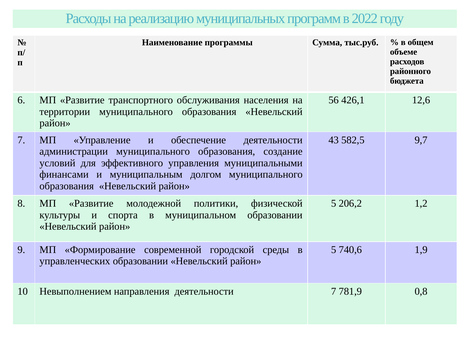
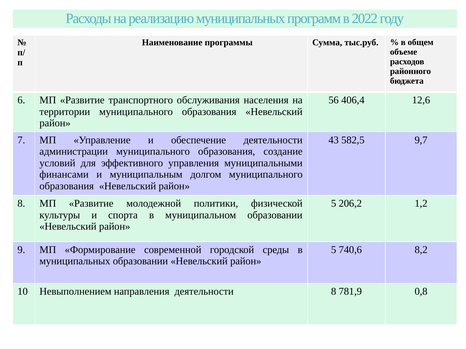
426,1: 426,1 -> 406,4
1,9: 1,9 -> 8,2
управленческих at (75, 262): управленческих -> муниципальных
деятельности 7: 7 -> 8
